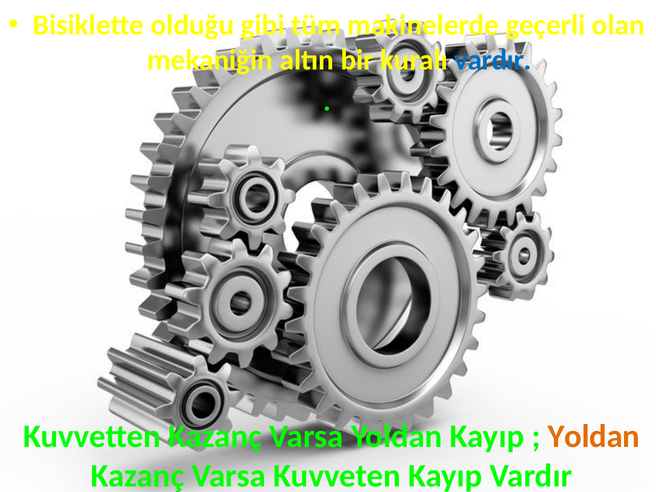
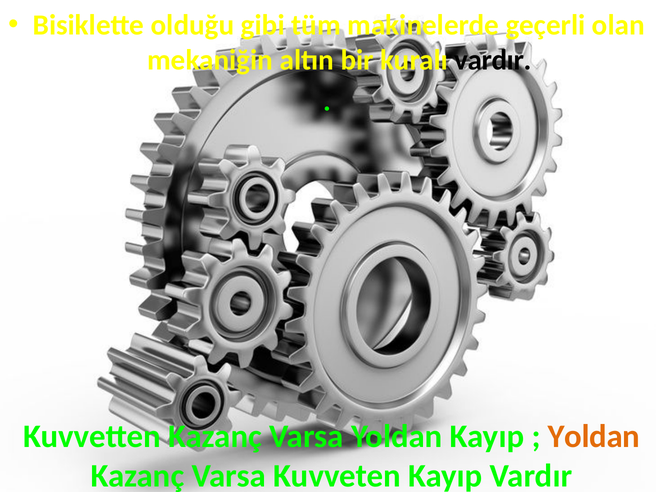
vardır at (493, 60) colour: blue -> black
